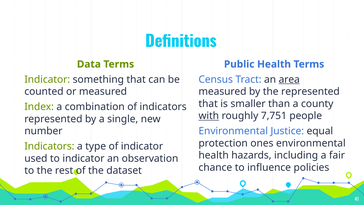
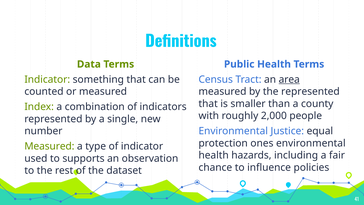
with underline: present -> none
7,751: 7,751 -> 2,000
Indicators at (49, 146): Indicators -> Measured
to indicator: indicator -> supports
